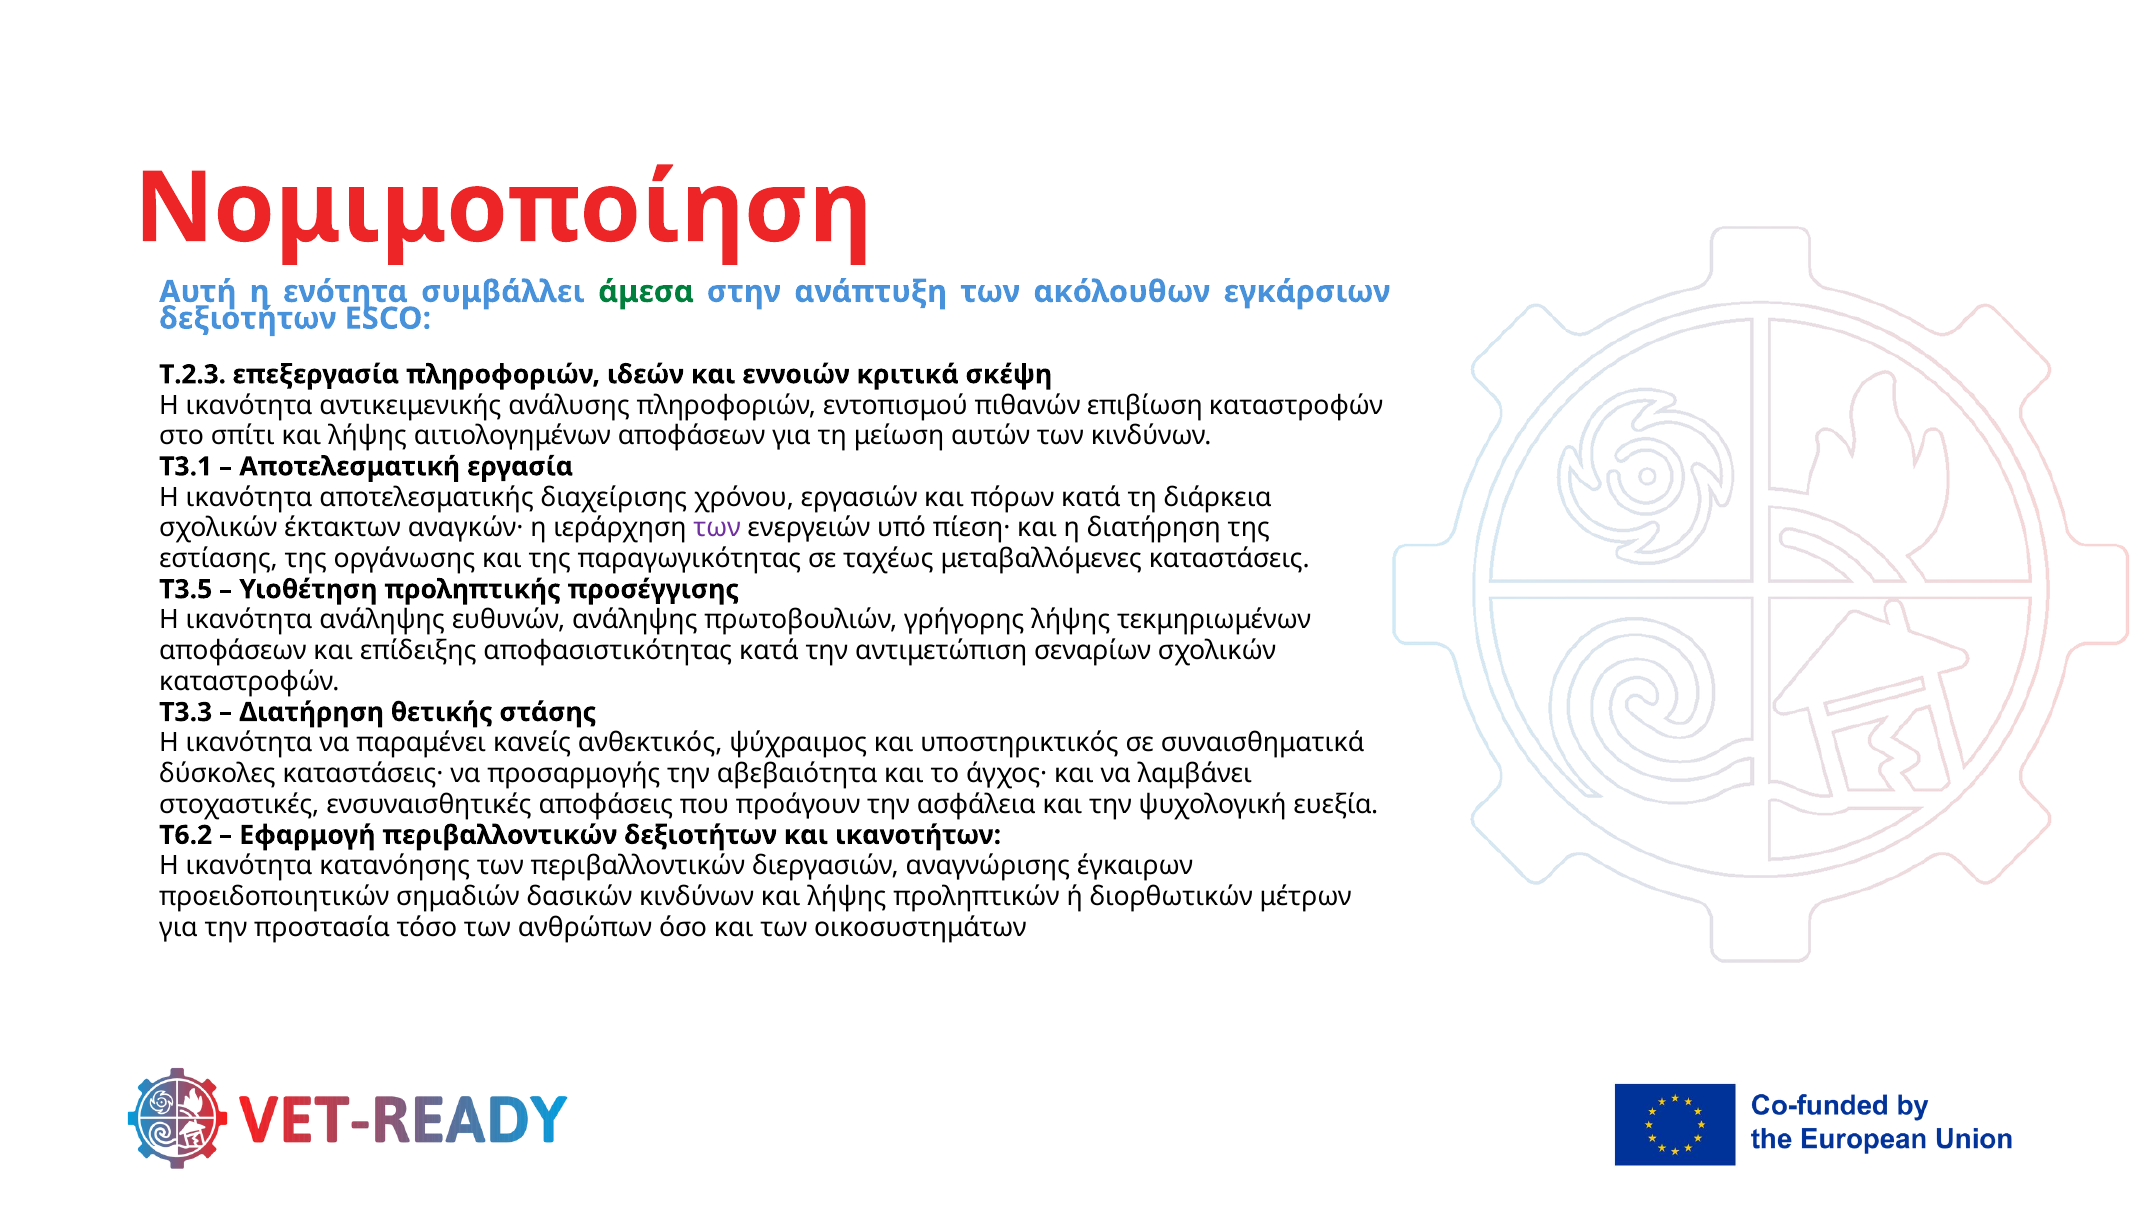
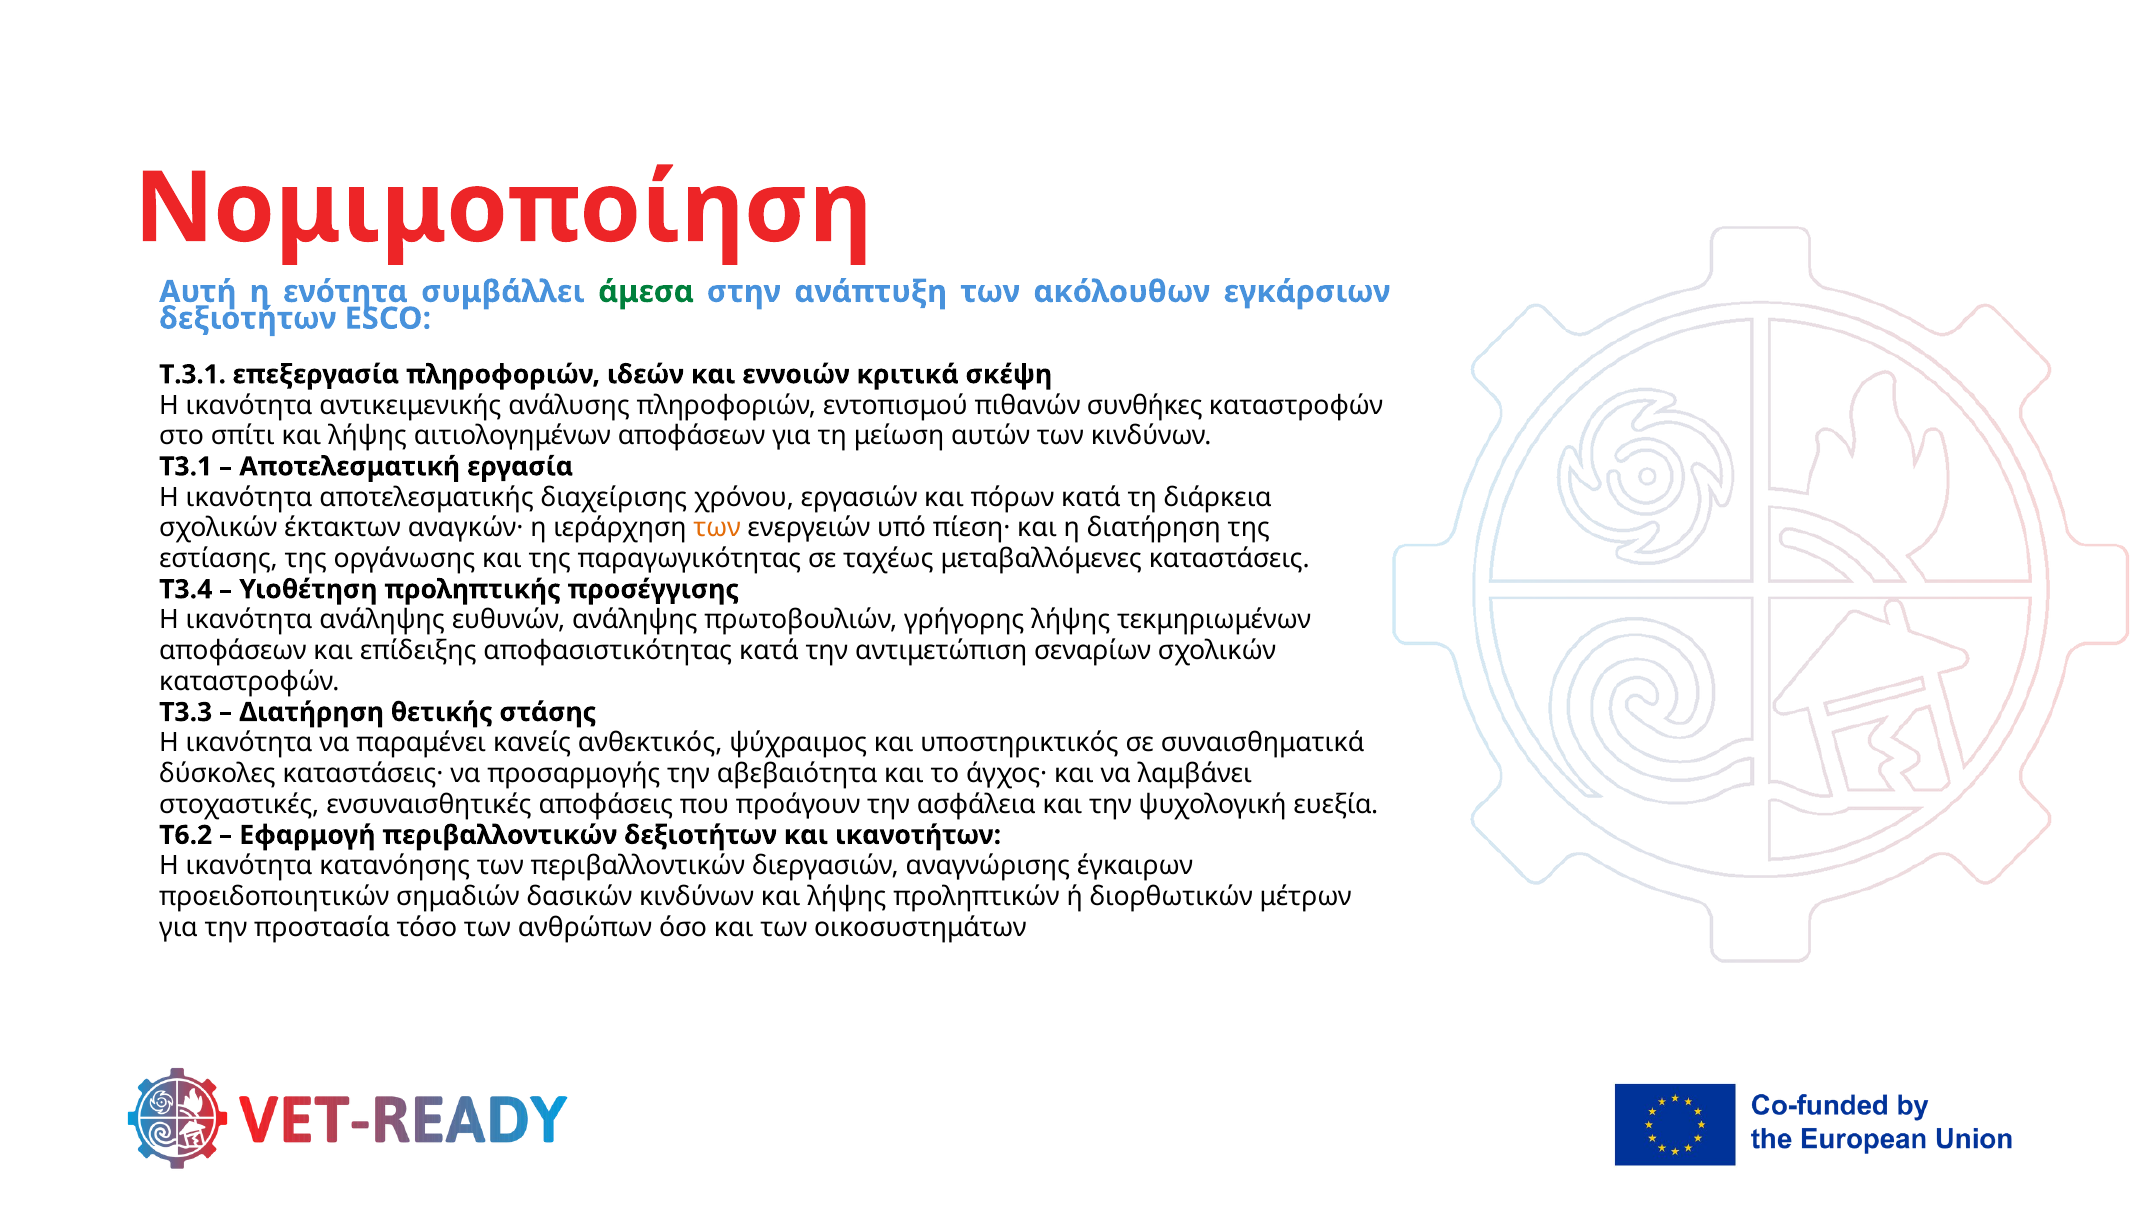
T.2.3: T.2.3 -> T.3.1
επιβίωση: επιβίωση -> συνθήκες
των at (717, 528) colour: purple -> orange
T3.5: T3.5 -> T3.4
